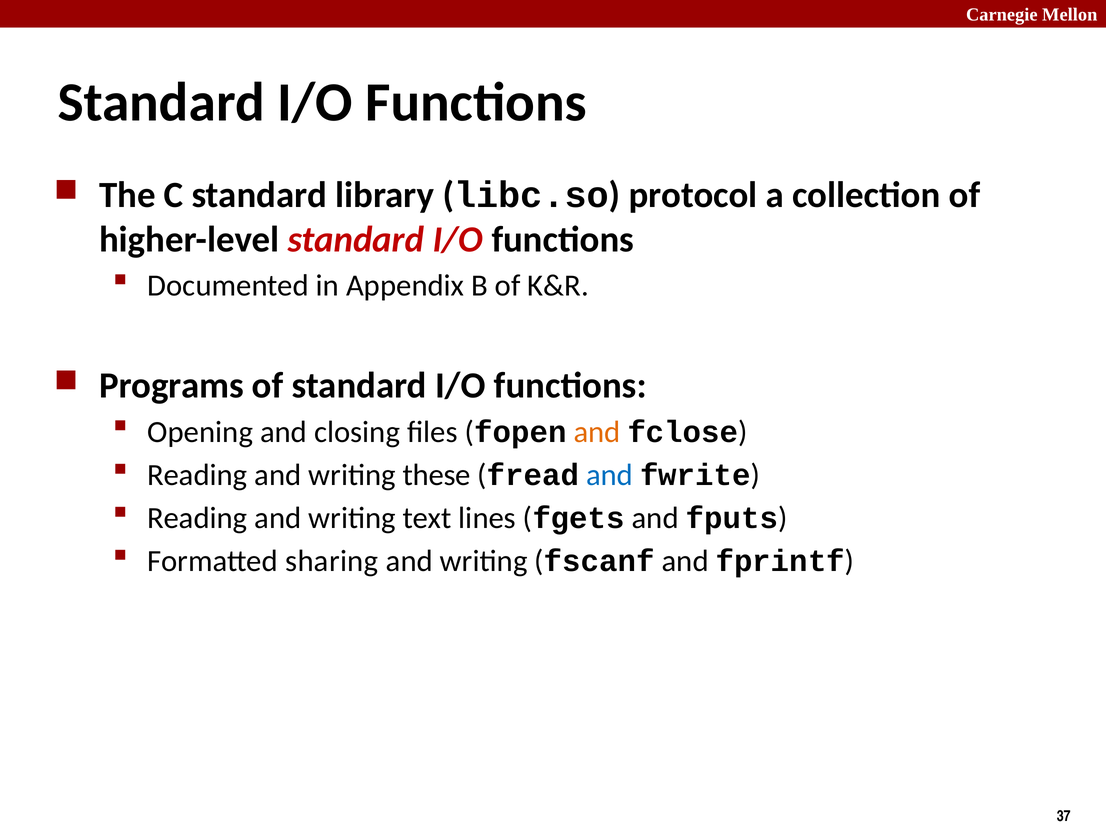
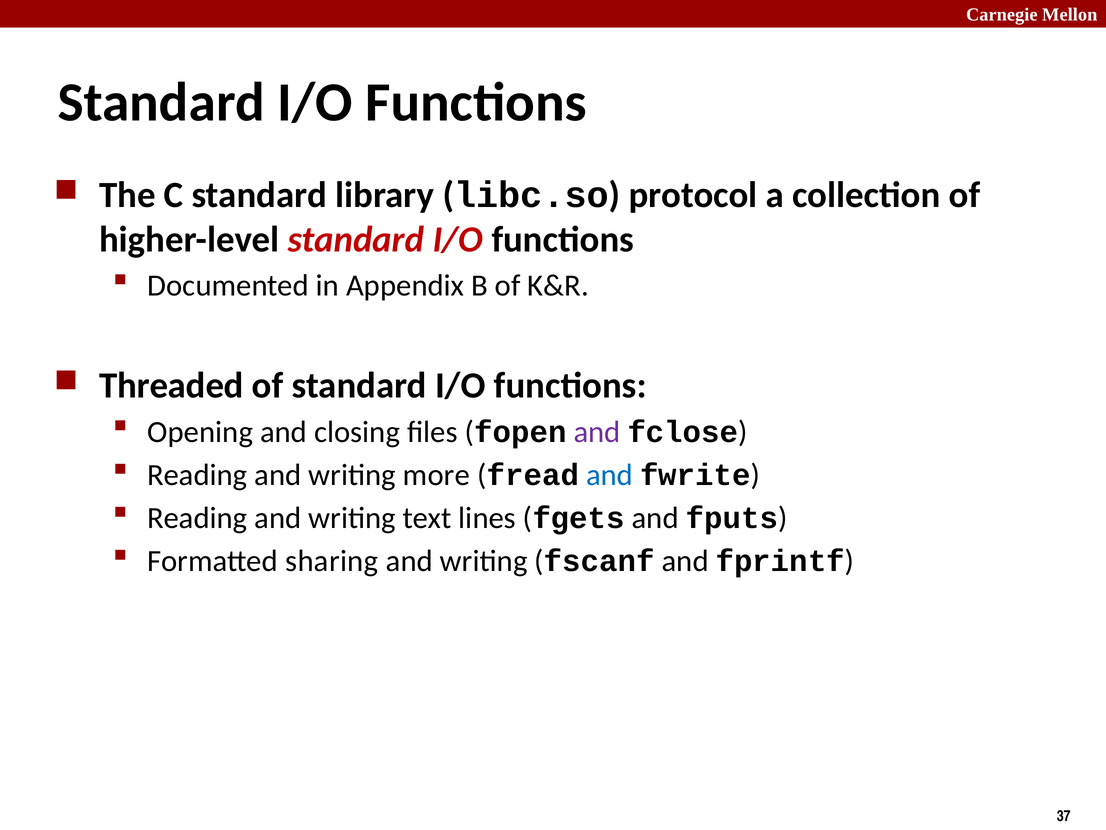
Programs: Programs -> Threaded
and at (597, 432) colour: orange -> purple
these: these -> more
